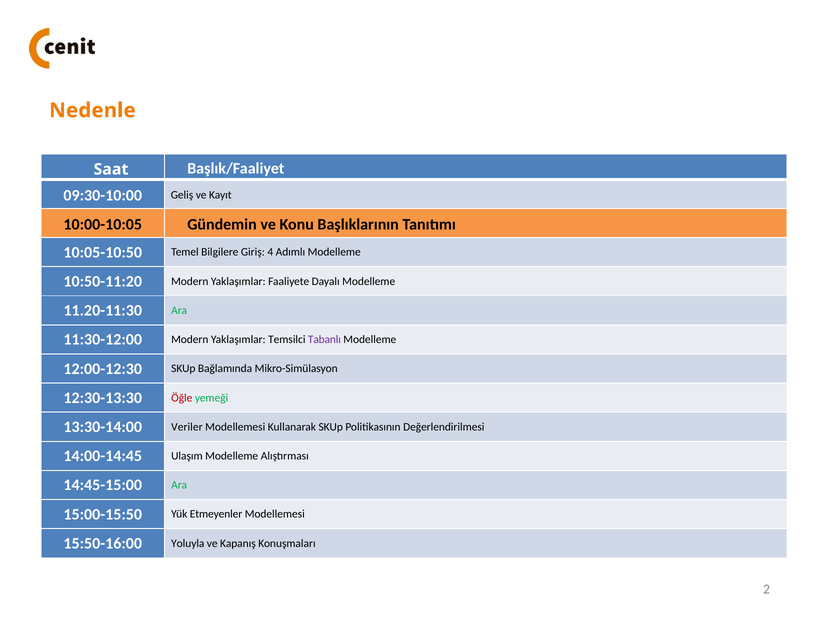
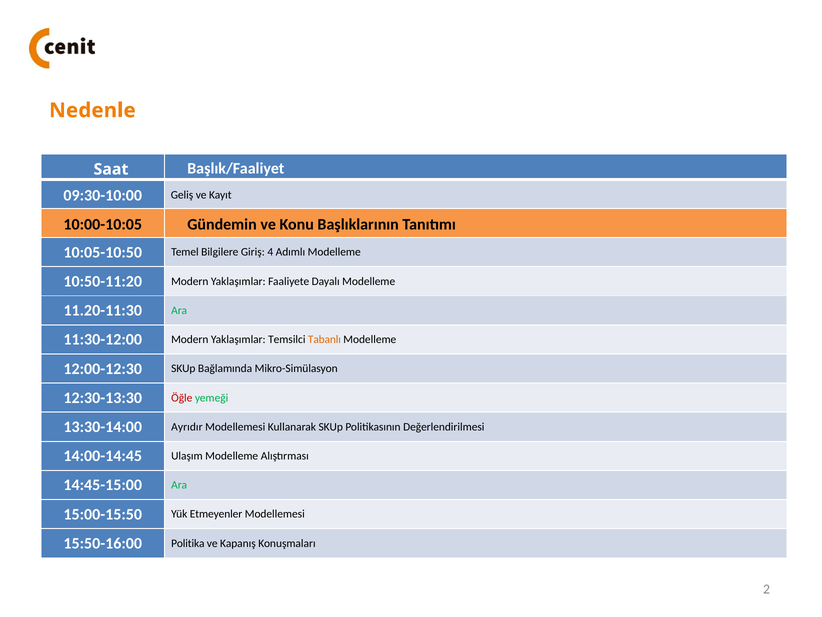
Tabanlı colour: purple -> orange
Veriler: Veriler -> Ayrıdır
Yoluyla: Yoluyla -> Politika
